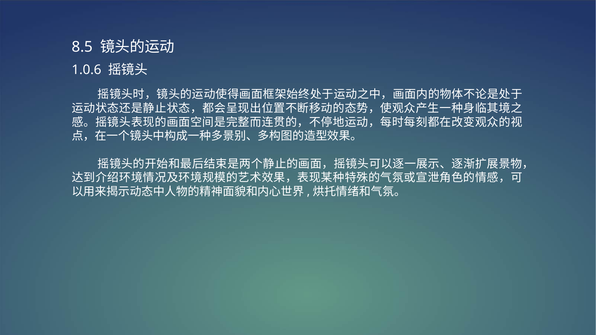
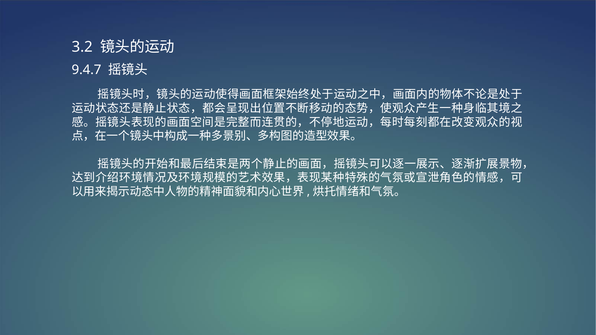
8.5: 8.5 -> 3.2
1.0.6: 1.0.6 -> 9.4.7
